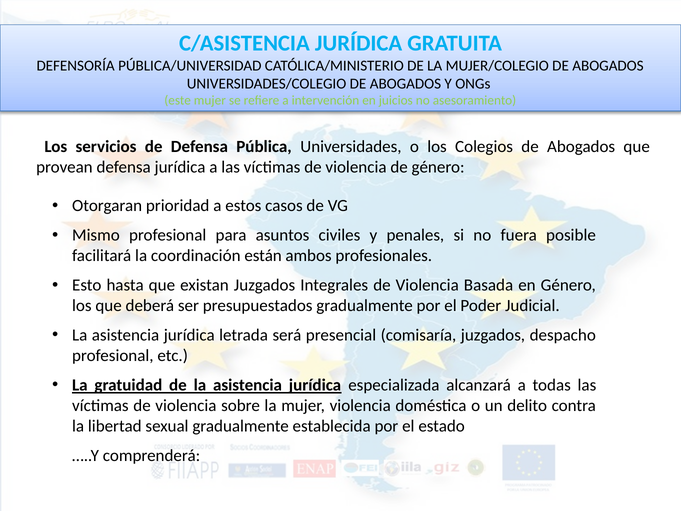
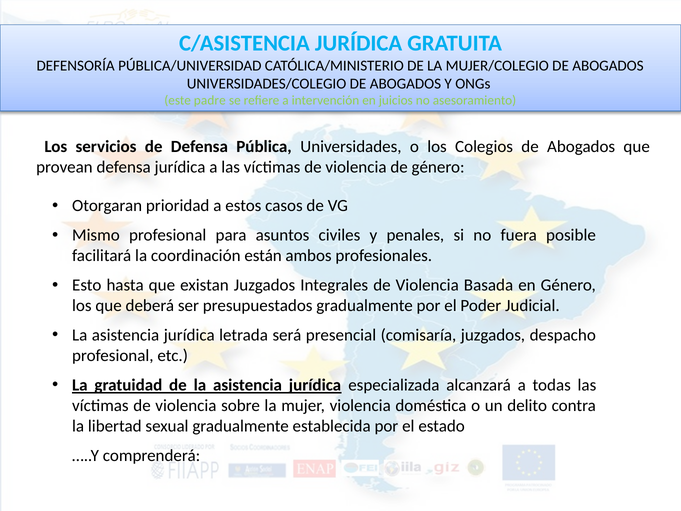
este mujer: mujer -> padre
